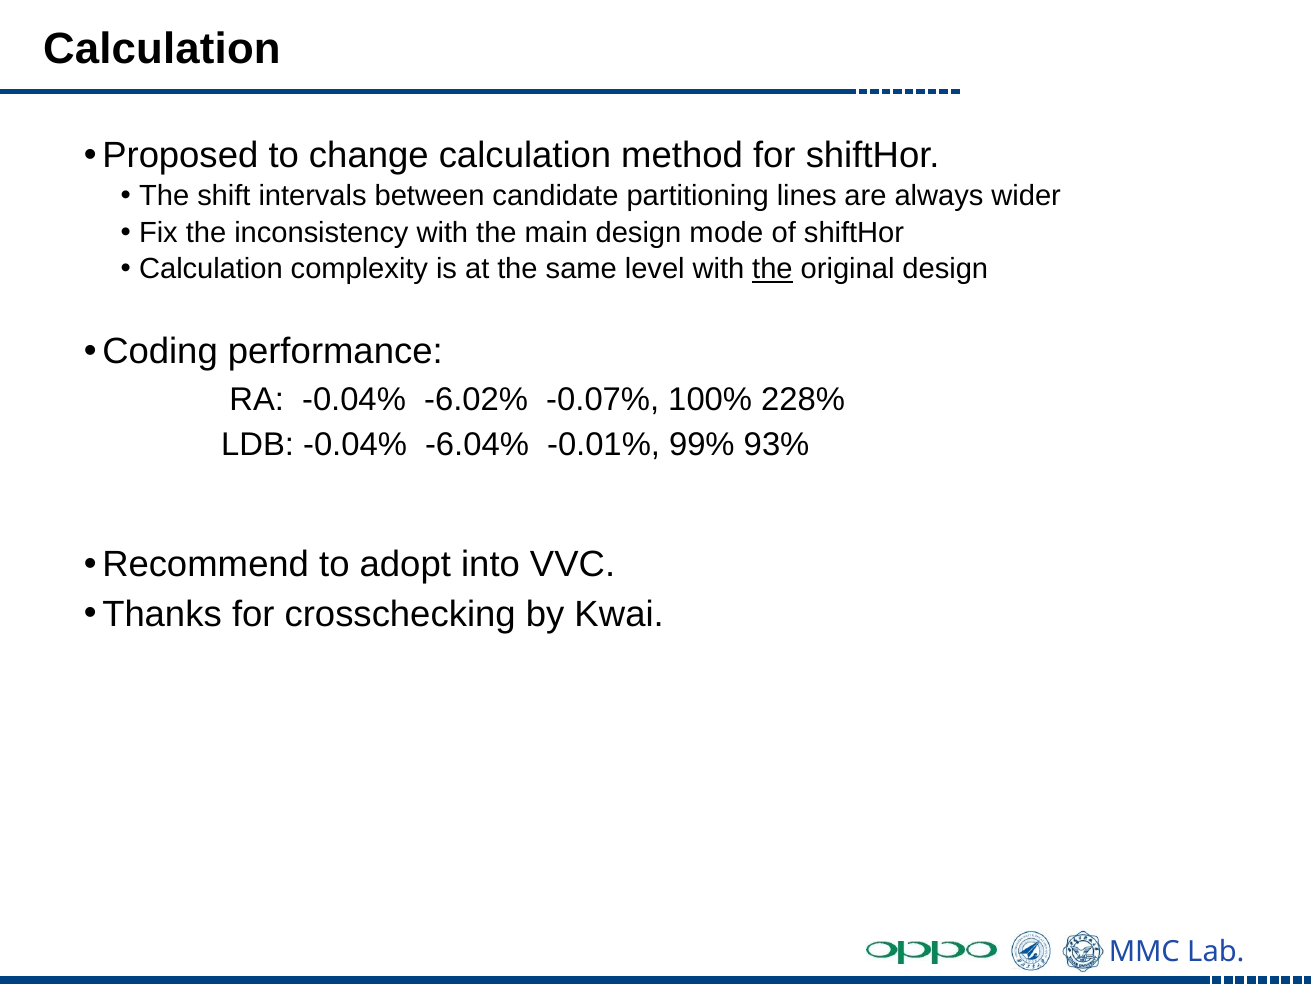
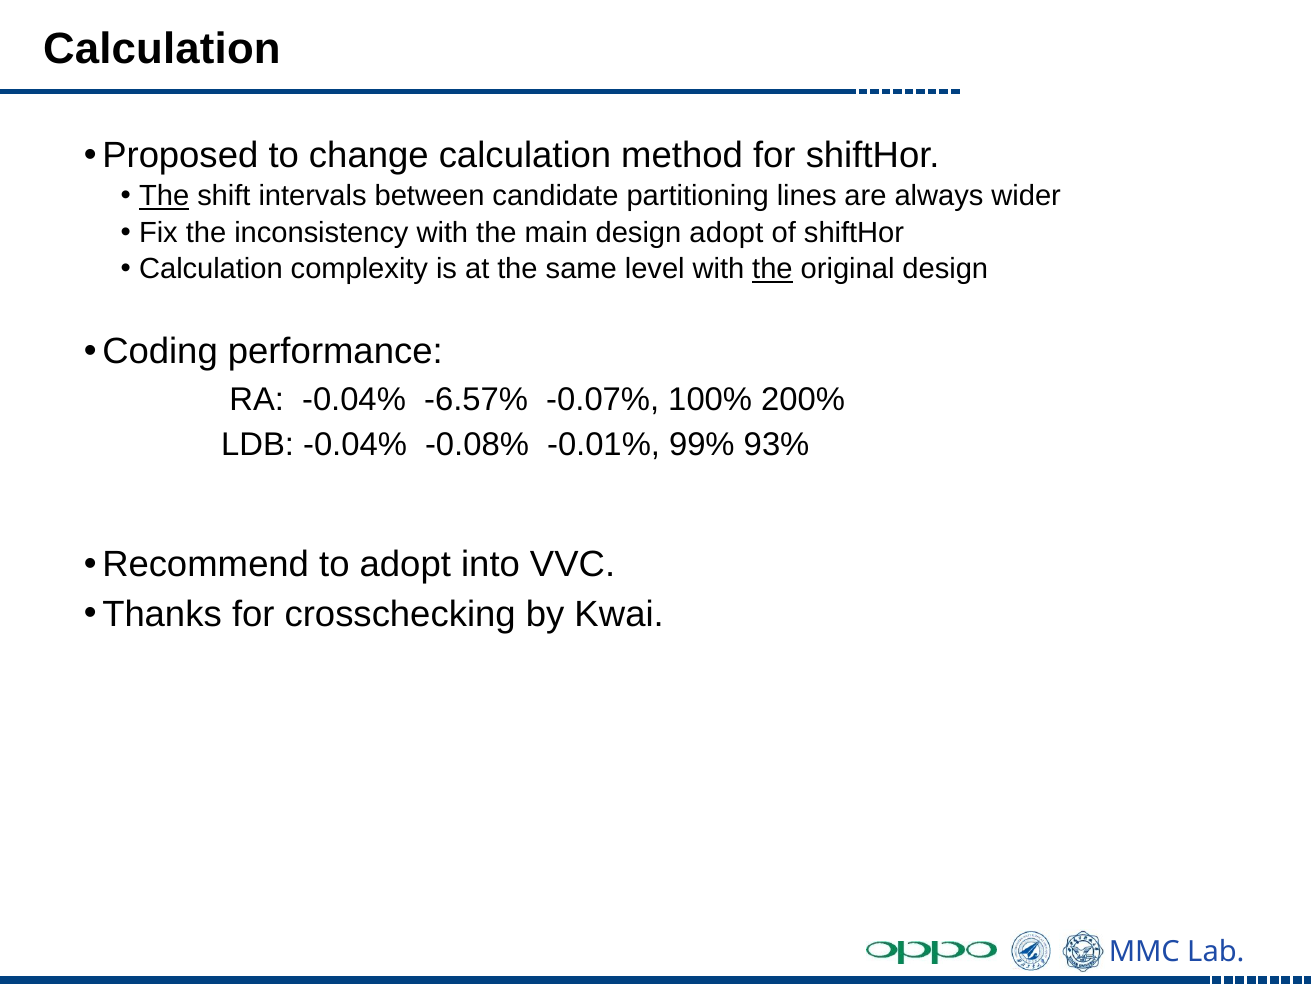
The at (164, 196) underline: none -> present
design mode: mode -> adopt
-6.02%: -6.02% -> -6.57%
228%: 228% -> 200%
-6.04%: -6.04% -> -0.08%
